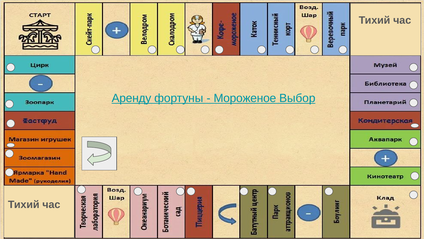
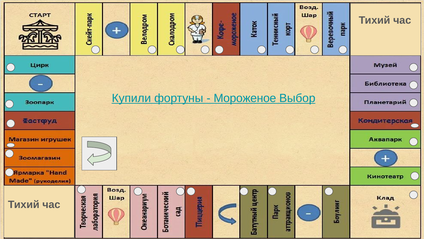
Аренду: Аренду -> Купили
